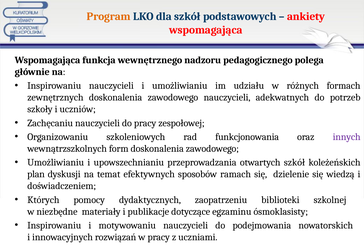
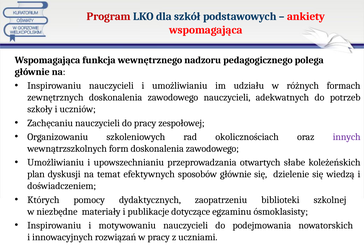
Program colour: orange -> red
funkcjonowania: funkcjonowania -> okolicznościach
otwartych szkół: szkół -> słabe
sposobów ramach: ramach -> głównie
